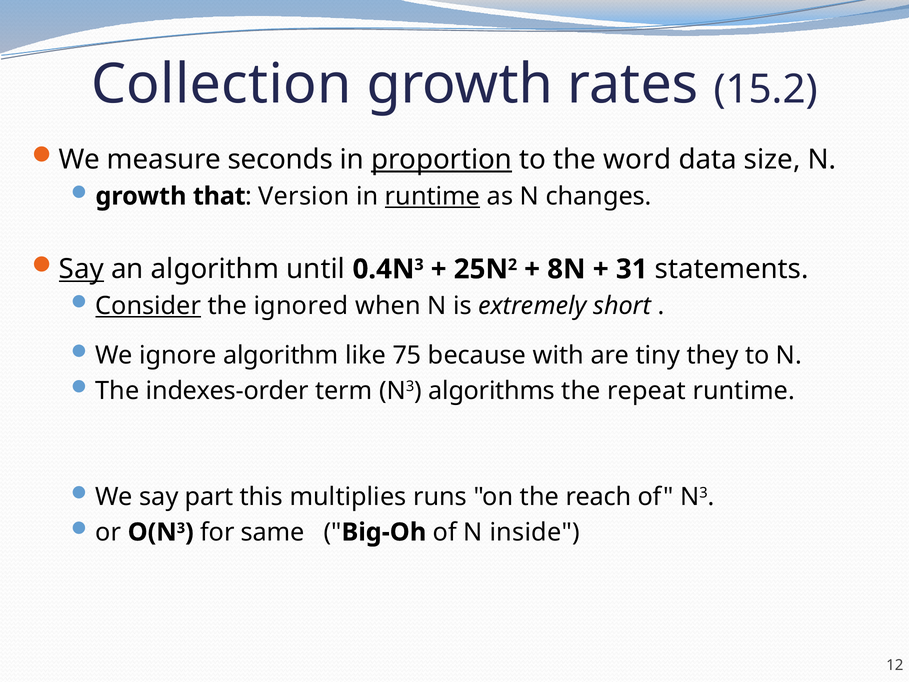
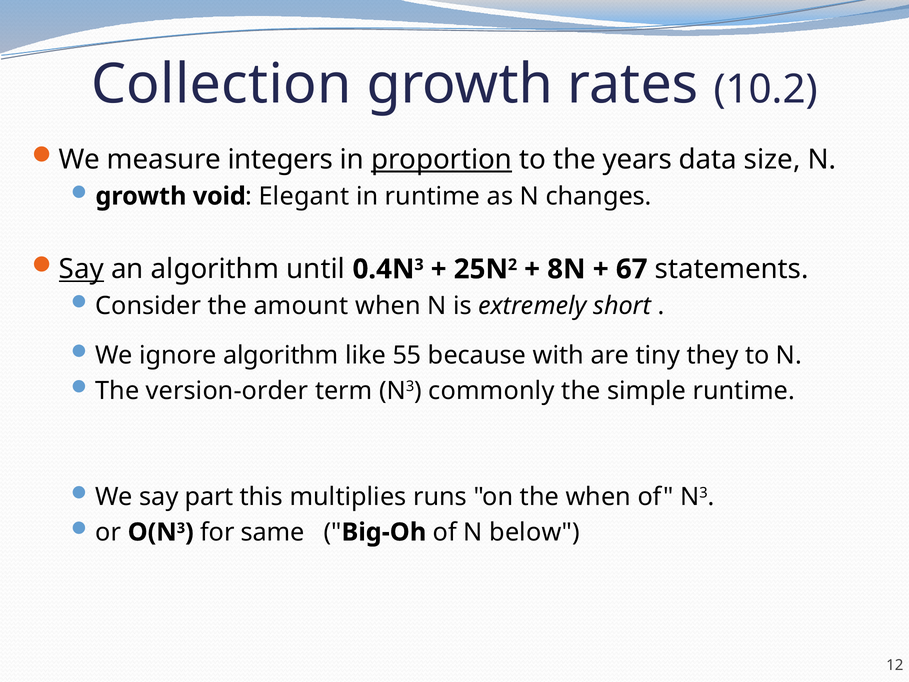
15.2: 15.2 -> 10.2
seconds: seconds -> integers
word: word -> years
that: that -> void
Version: Version -> Elegant
runtime at (433, 196) underline: present -> none
31: 31 -> 67
Consider underline: present -> none
ignored: ignored -> amount
75: 75 -> 55
indexes-order: indexes-order -> version-order
algorithms: algorithms -> commonly
repeat: repeat -> simple
the reach: reach -> when
inside: inside -> below
